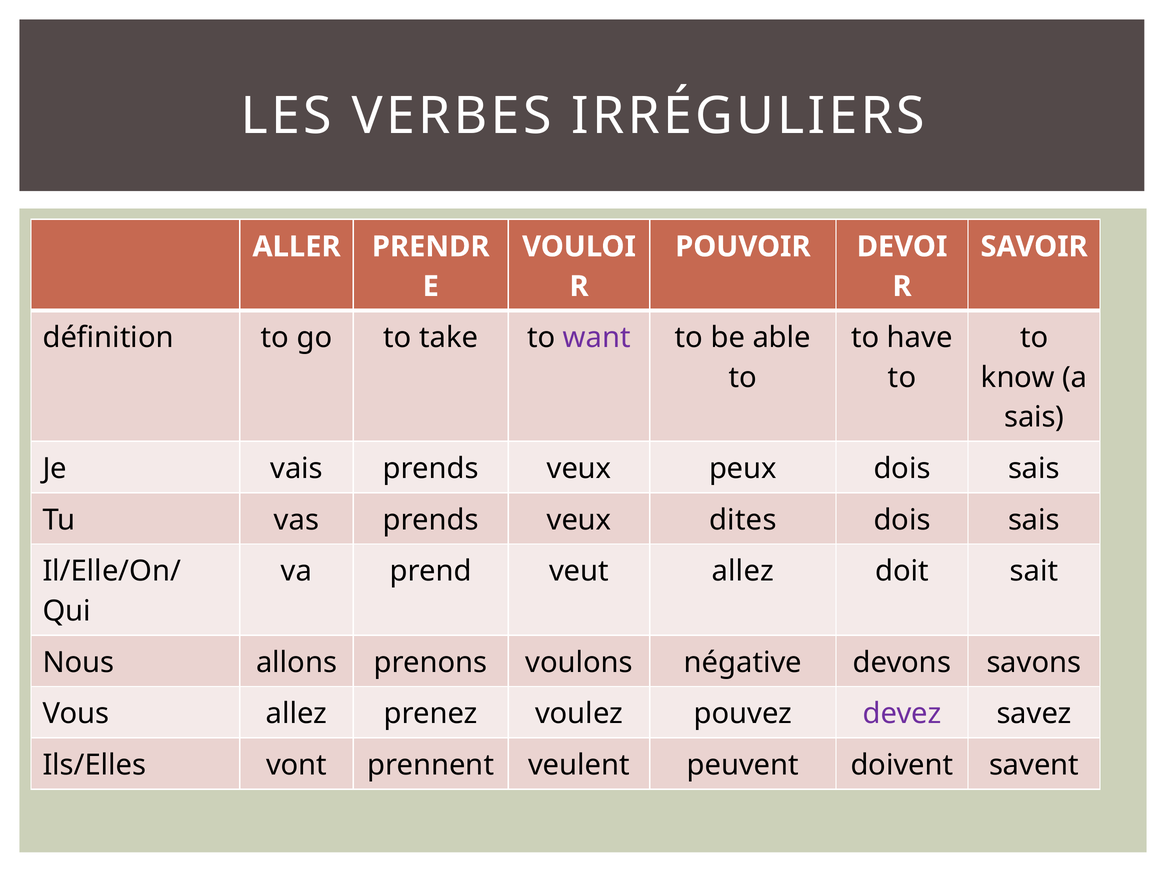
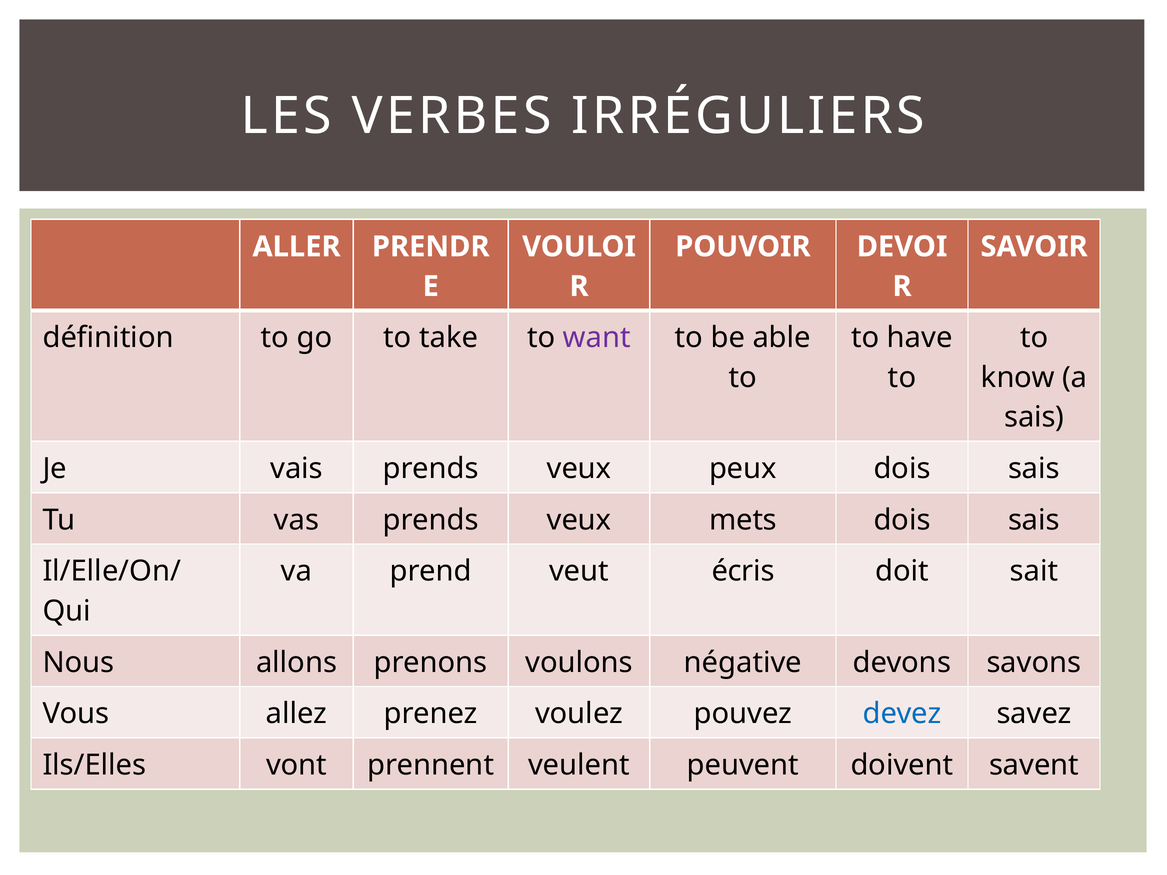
dites: dites -> mets
veut allez: allez -> écris
devez colour: purple -> blue
